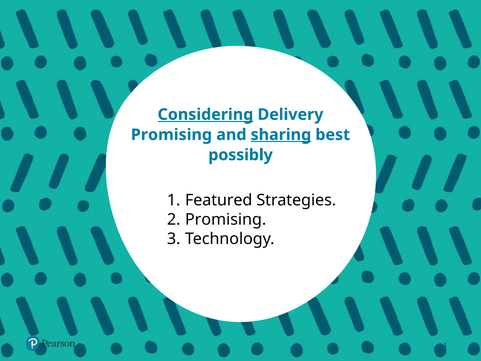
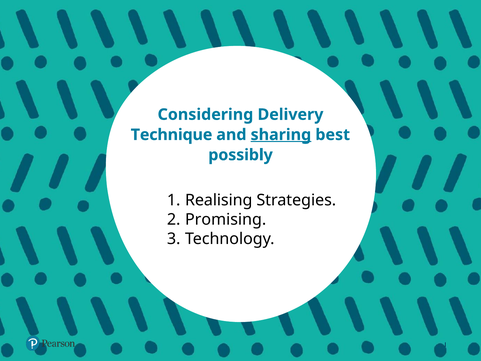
Considering underline: present -> none
Promising at (171, 135): Promising -> Technique
Featured: Featured -> Realising
